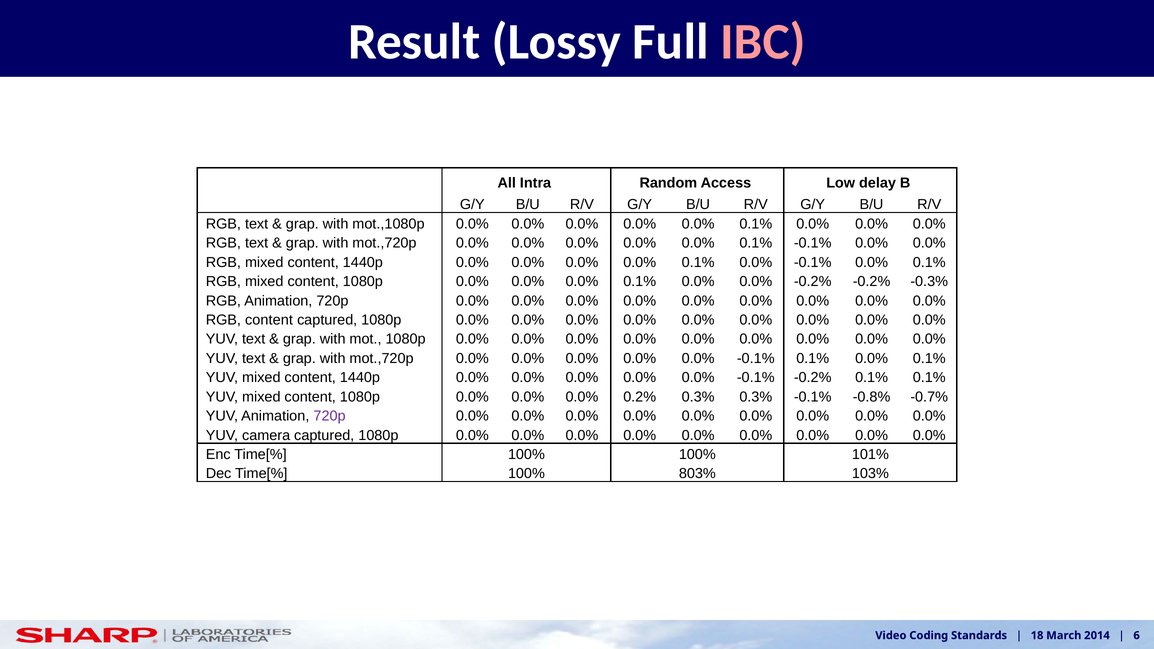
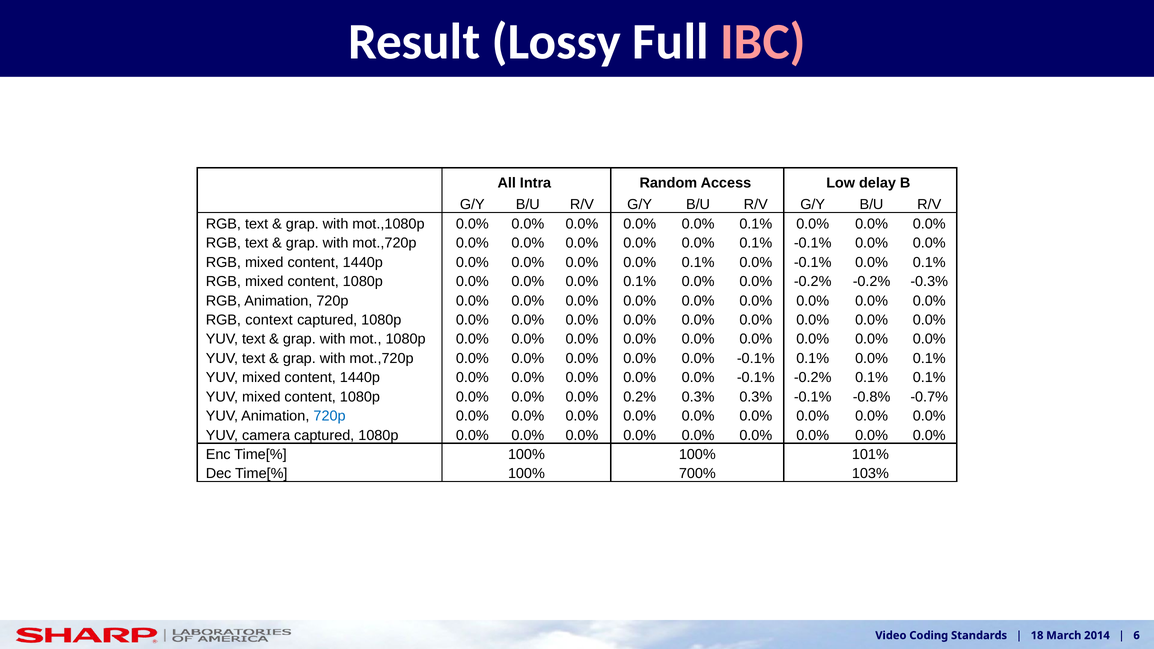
RGB content: content -> context
720p at (330, 416) colour: purple -> blue
803%: 803% -> 700%
